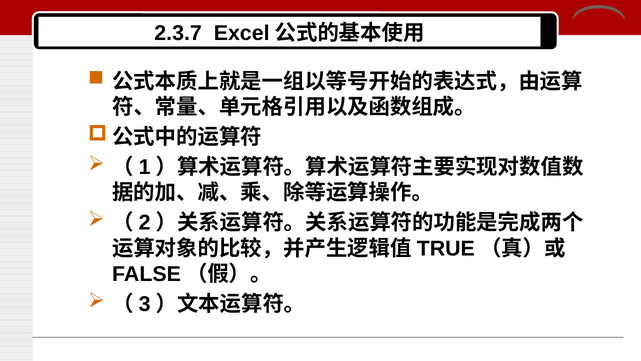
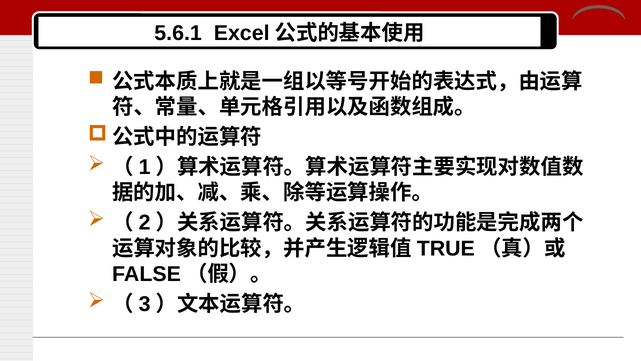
2.3.7: 2.3.7 -> 5.6.1
